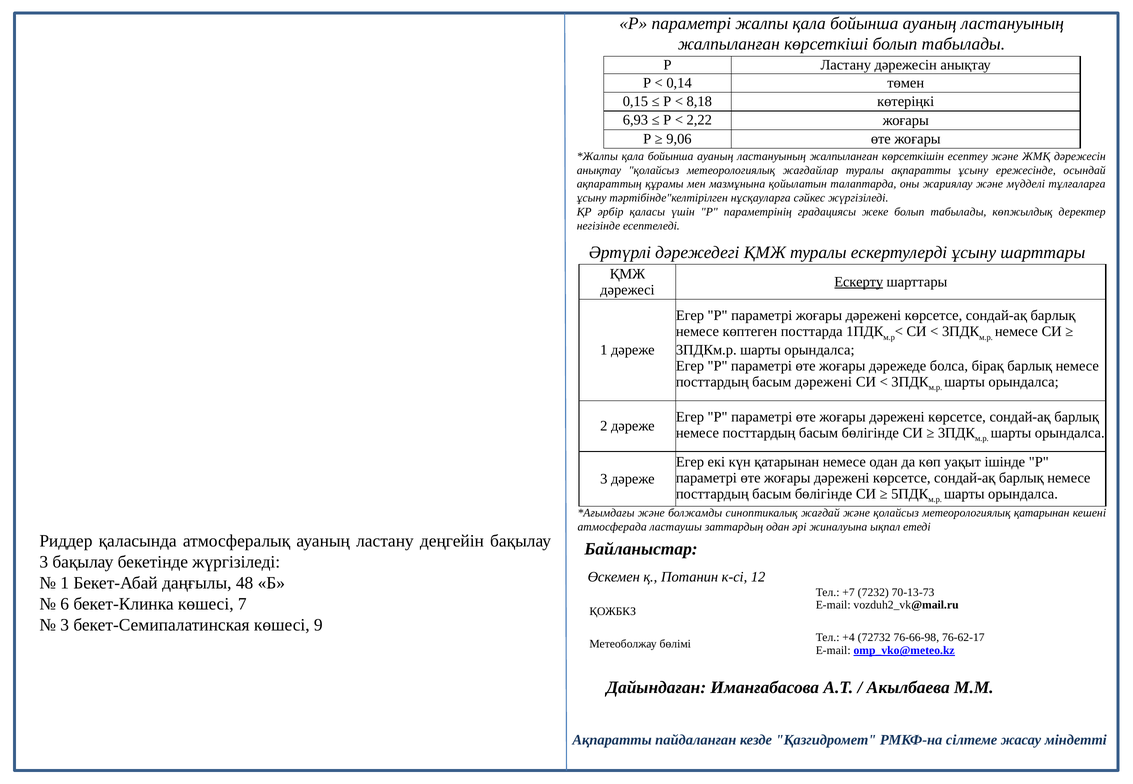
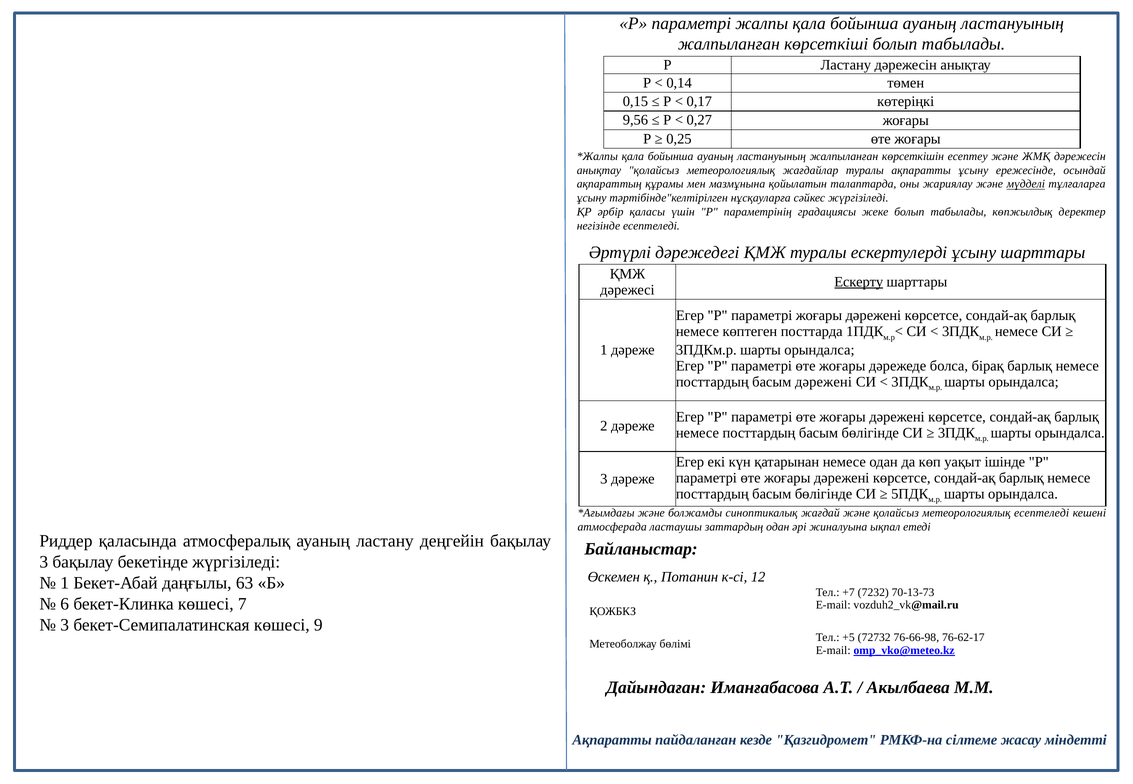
8,18: 8,18 -> 0,17
6,93: 6,93 -> 9,56
2,22: 2,22 -> 0,27
9,06: 9,06 -> 0,25
мүдделі underline: none -> present
метеорологиялық қатарынан: қатарынан -> есептеледі
48: 48 -> 63
+4: +4 -> +5
